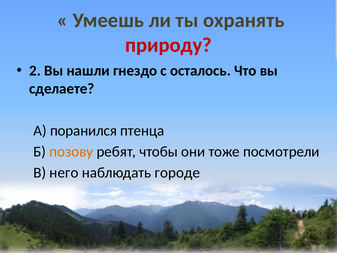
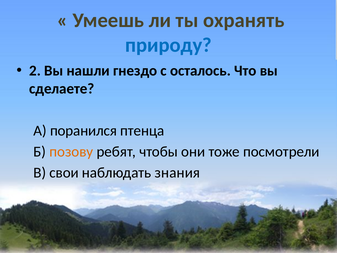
природу colour: red -> blue
него: него -> свои
городе: городе -> знания
